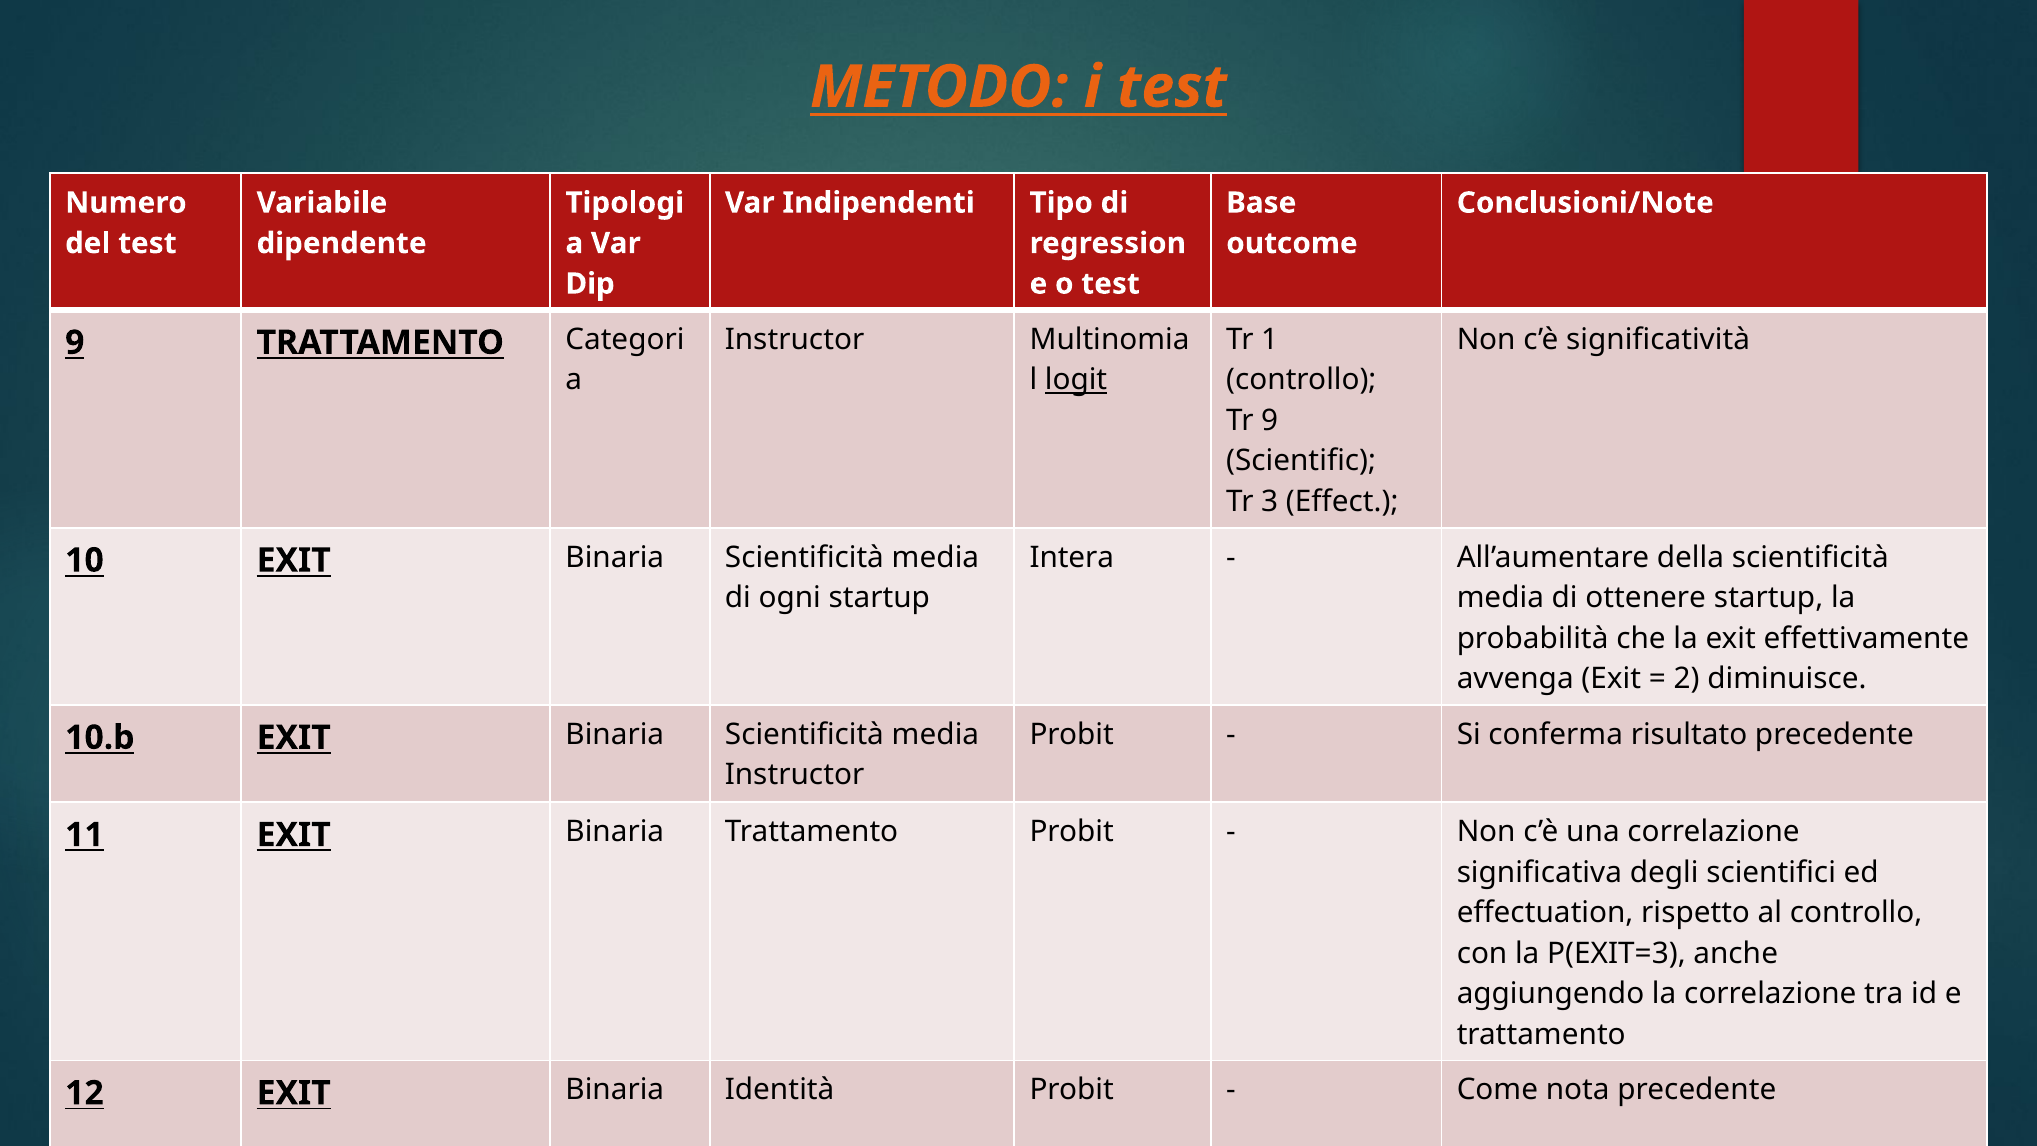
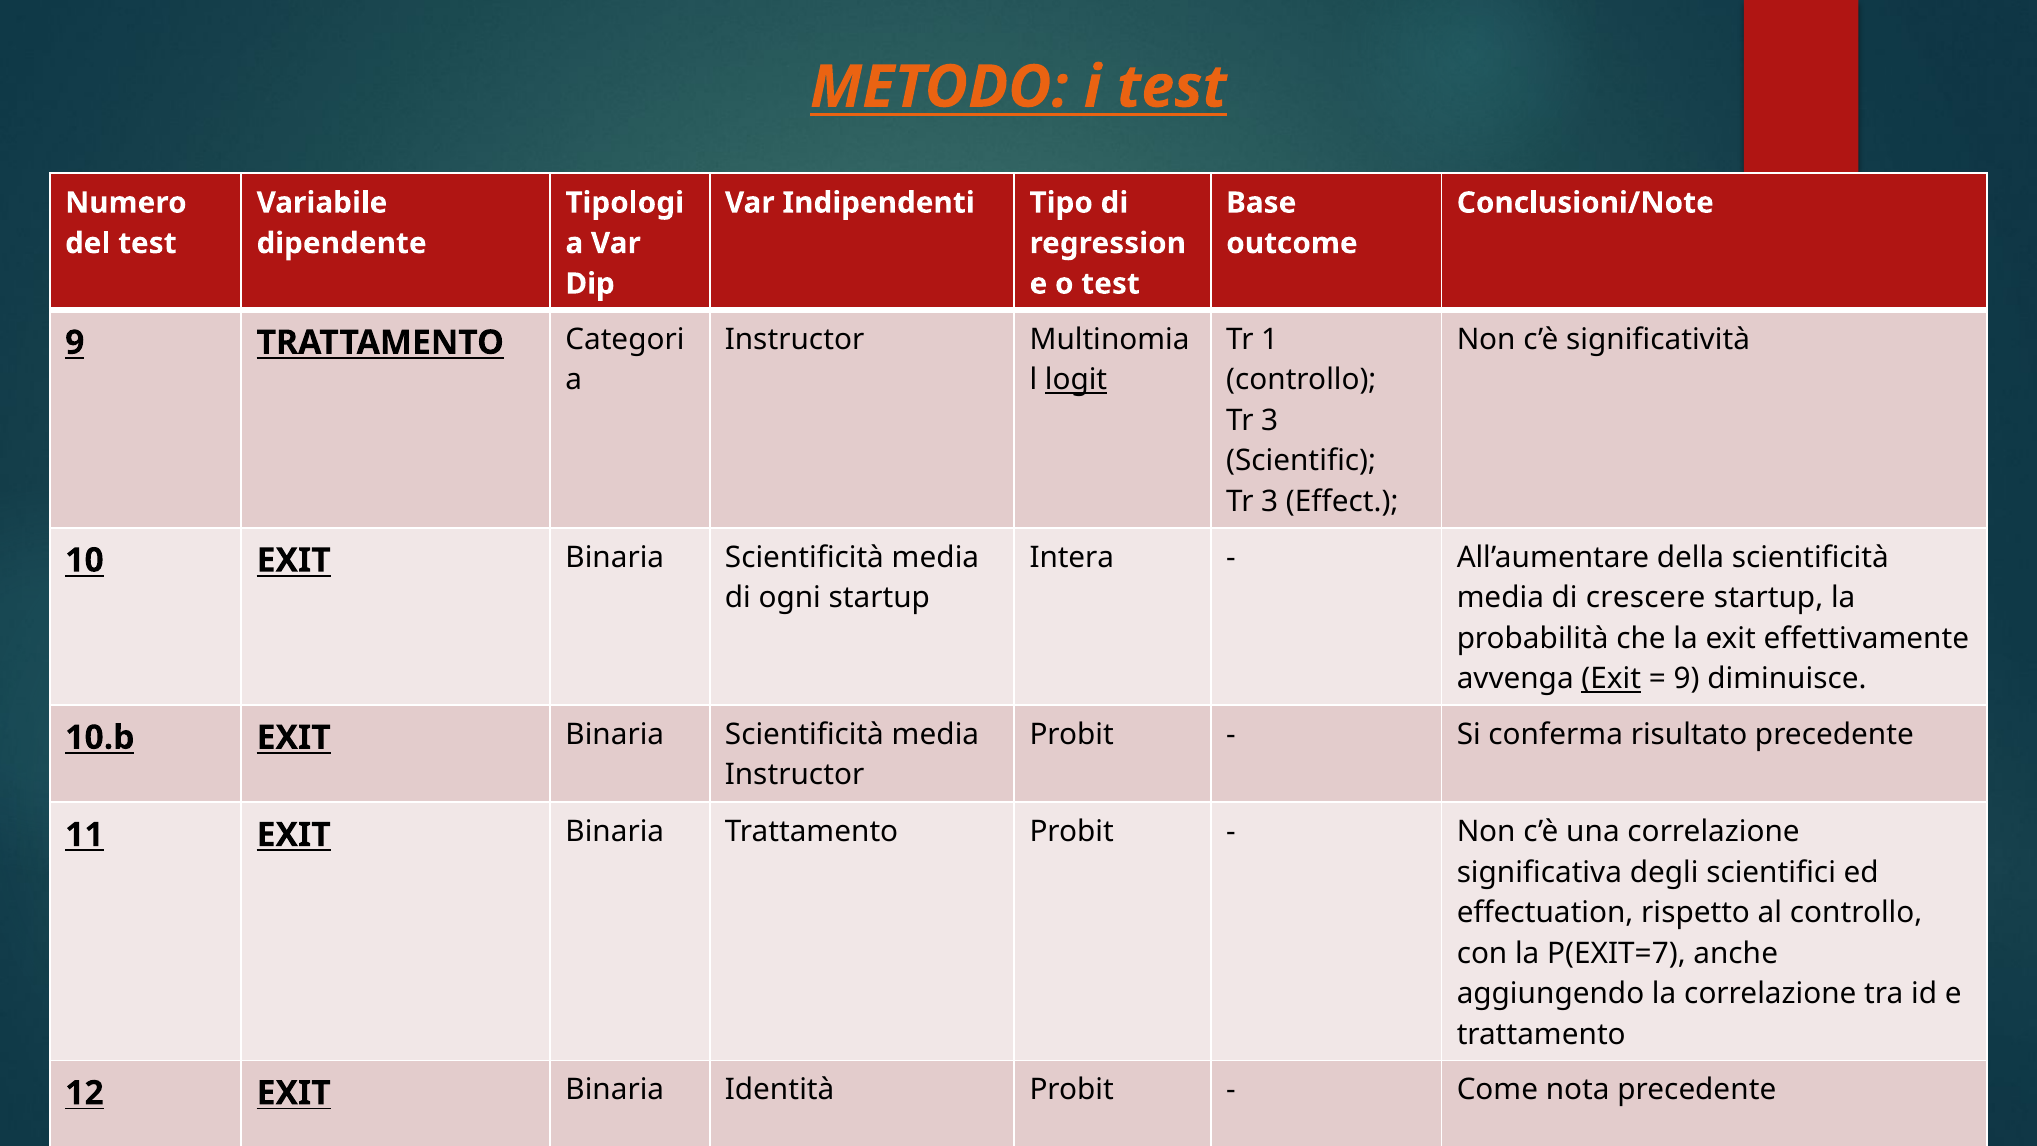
9 at (1270, 421): 9 -> 3
ottenere: ottenere -> crescere
Exit at (1611, 679) underline: none -> present
2 at (1687, 679): 2 -> 9
P(EXIT=3: P(EXIT=3 -> P(EXIT=7
